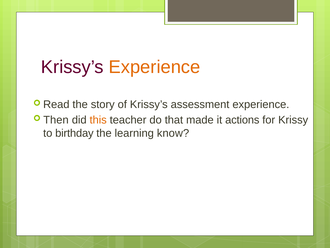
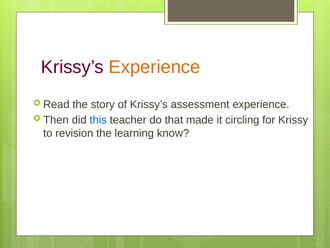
this colour: orange -> blue
actions: actions -> circling
birthday: birthday -> revision
